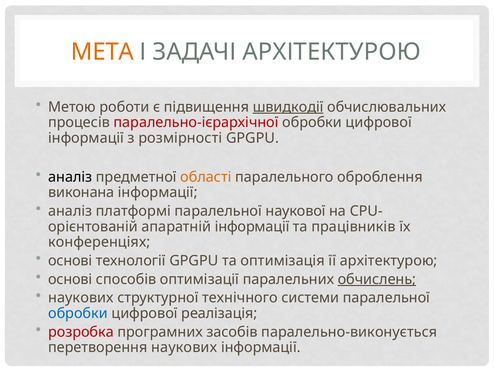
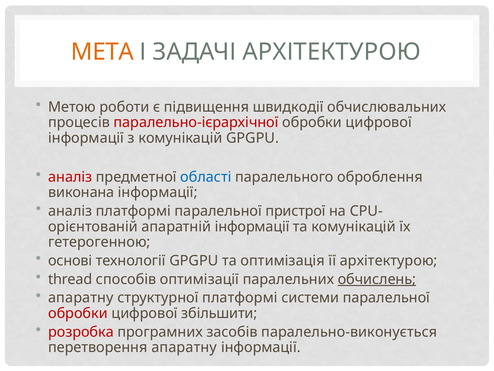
швидкодії underline: present -> none
з розмірності: розмірності -> комунікацій
аналіз at (70, 177) colour: black -> red
області colour: orange -> blue
наукової: наукової -> пристрої
та працівників: працівників -> комунікацій
конференціях: конференціях -> гетерогенною
основі at (70, 279): основі -> thread
наукових at (81, 297): наукових -> апаратну
структурної технічного: технічного -> платформі
обробки at (78, 313) colour: blue -> red
реалізація: реалізація -> збільшити
перетворення наукових: наукових -> апаратну
